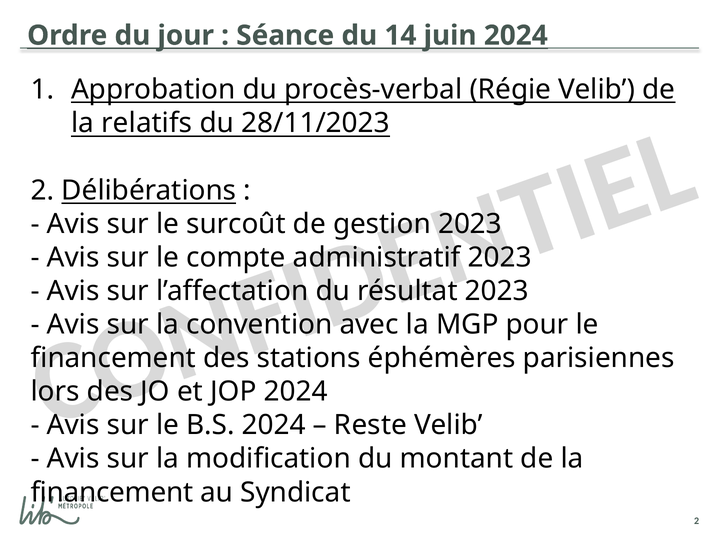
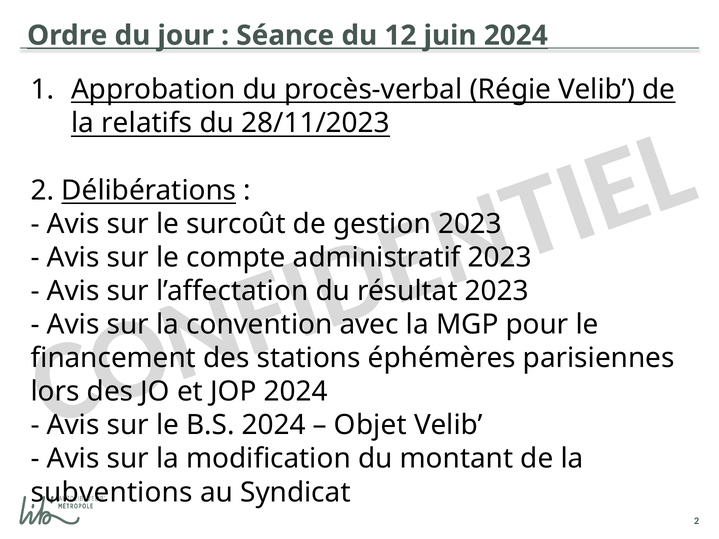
14: 14 -> 12
Reste: Reste -> Objet
financement at (112, 493): financement -> subventions
